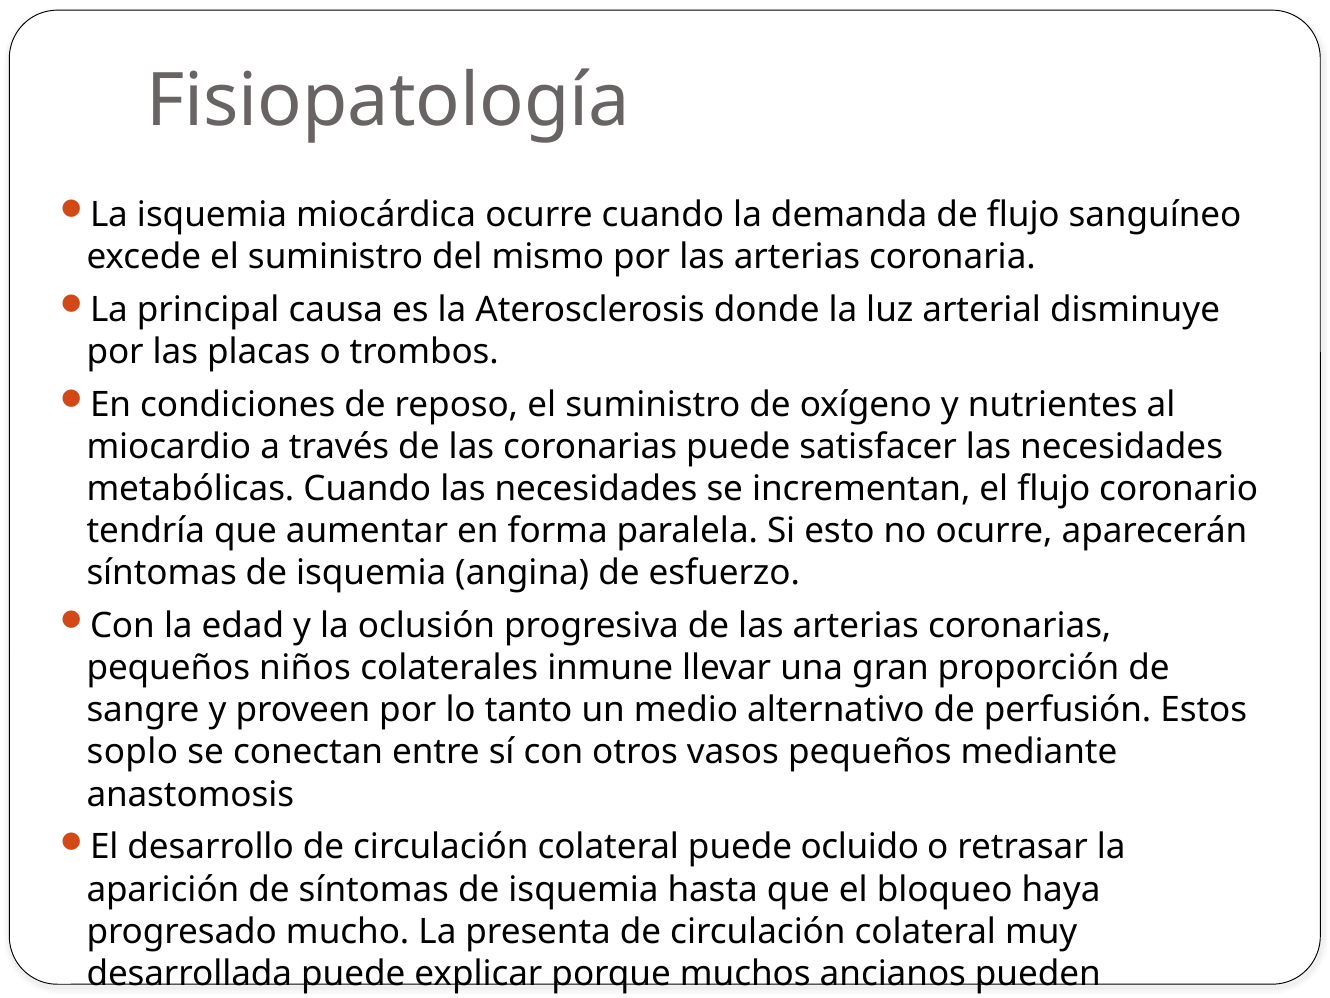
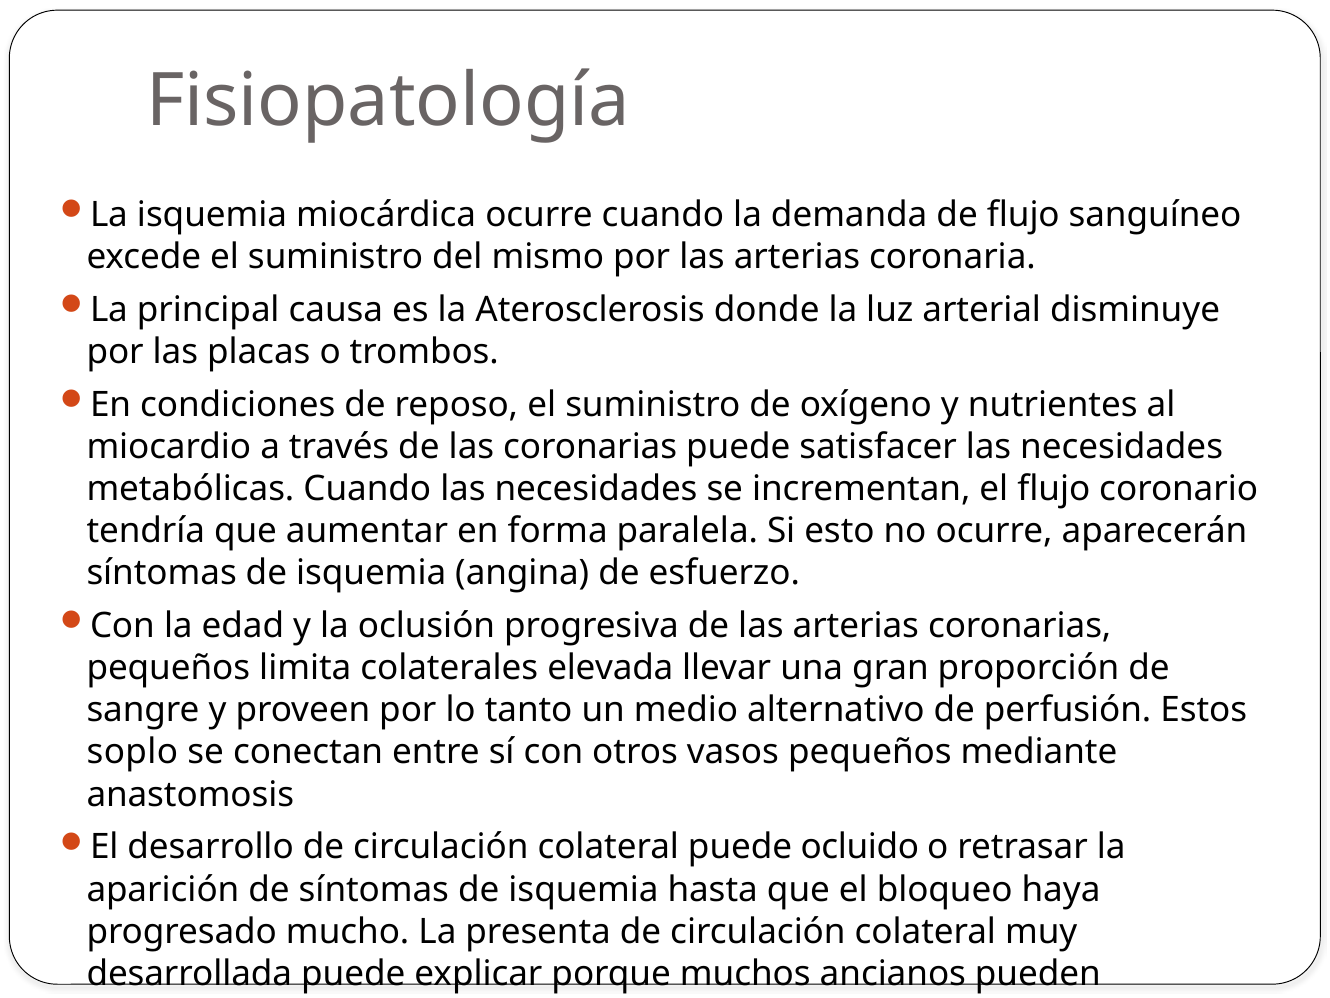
niños: niños -> limita
inmune: inmune -> elevada
